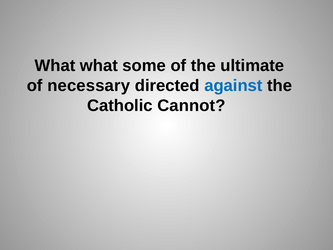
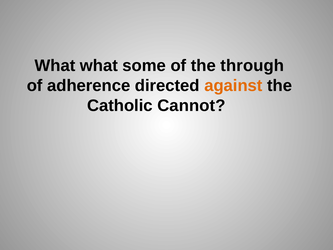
ultimate: ultimate -> through
necessary: necessary -> adherence
against colour: blue -> orange
